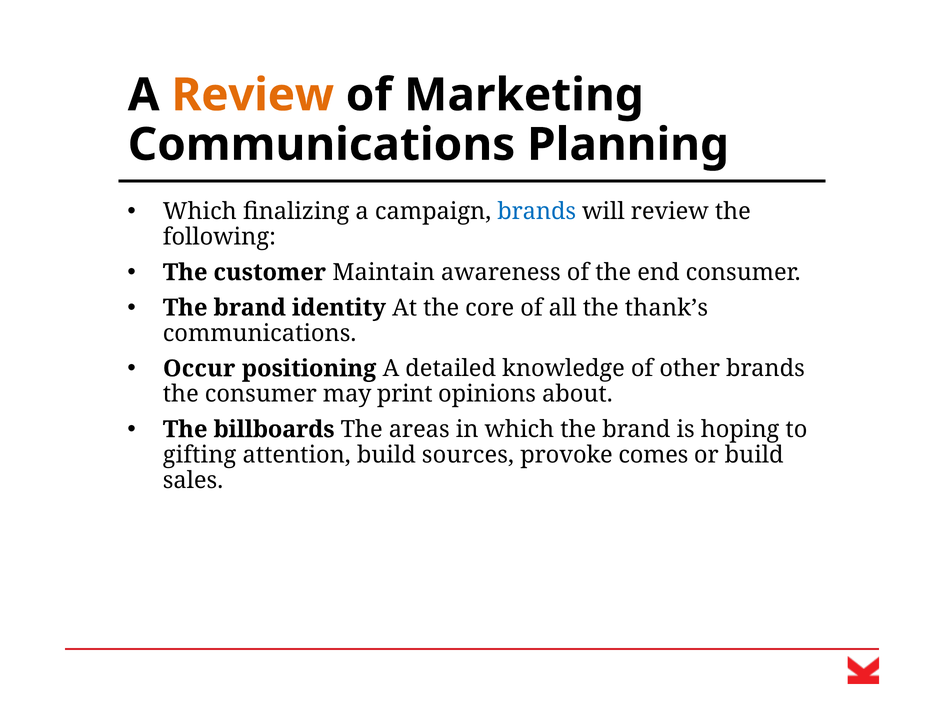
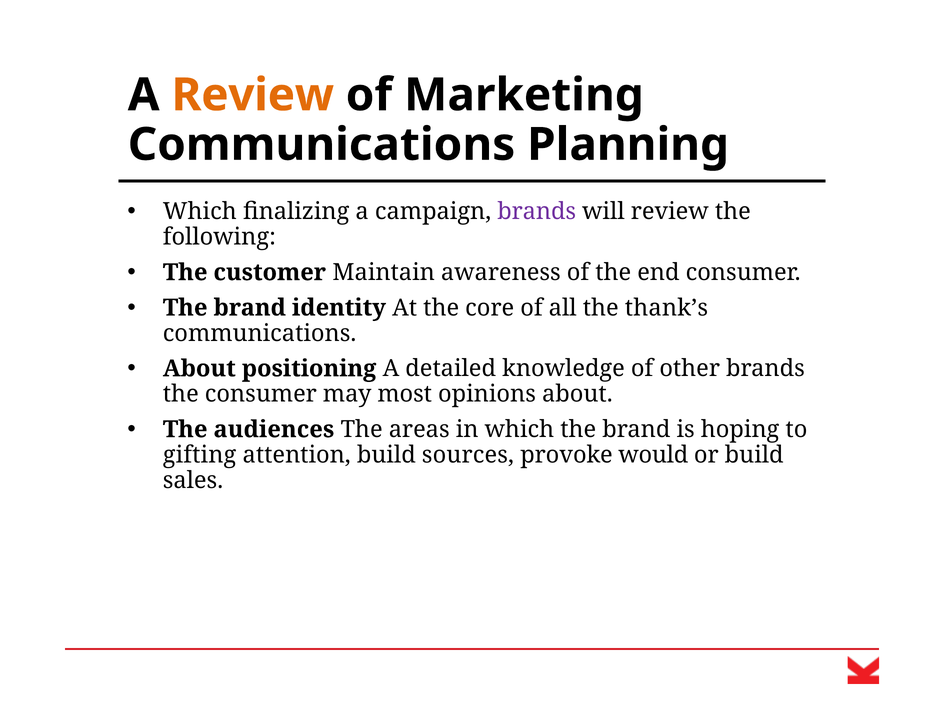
brands at (537, 212) colour: blue -> purple
Occur at (199, 369): Occur -> About
print: print -> most
billboards: billboards -> audiences
comes: comes -> would
